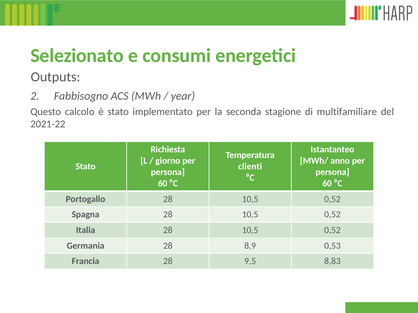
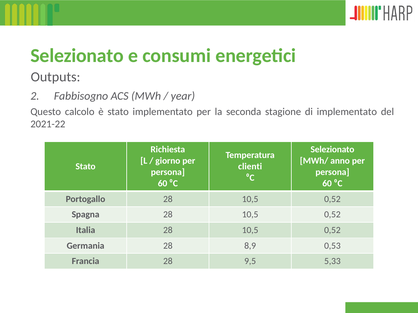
di multifamiliare: multifamiliare -> implementato
Istantanteo at (332, 150): Istantanteo -> Selezionato
8,83: 8,83 -> 5,33
